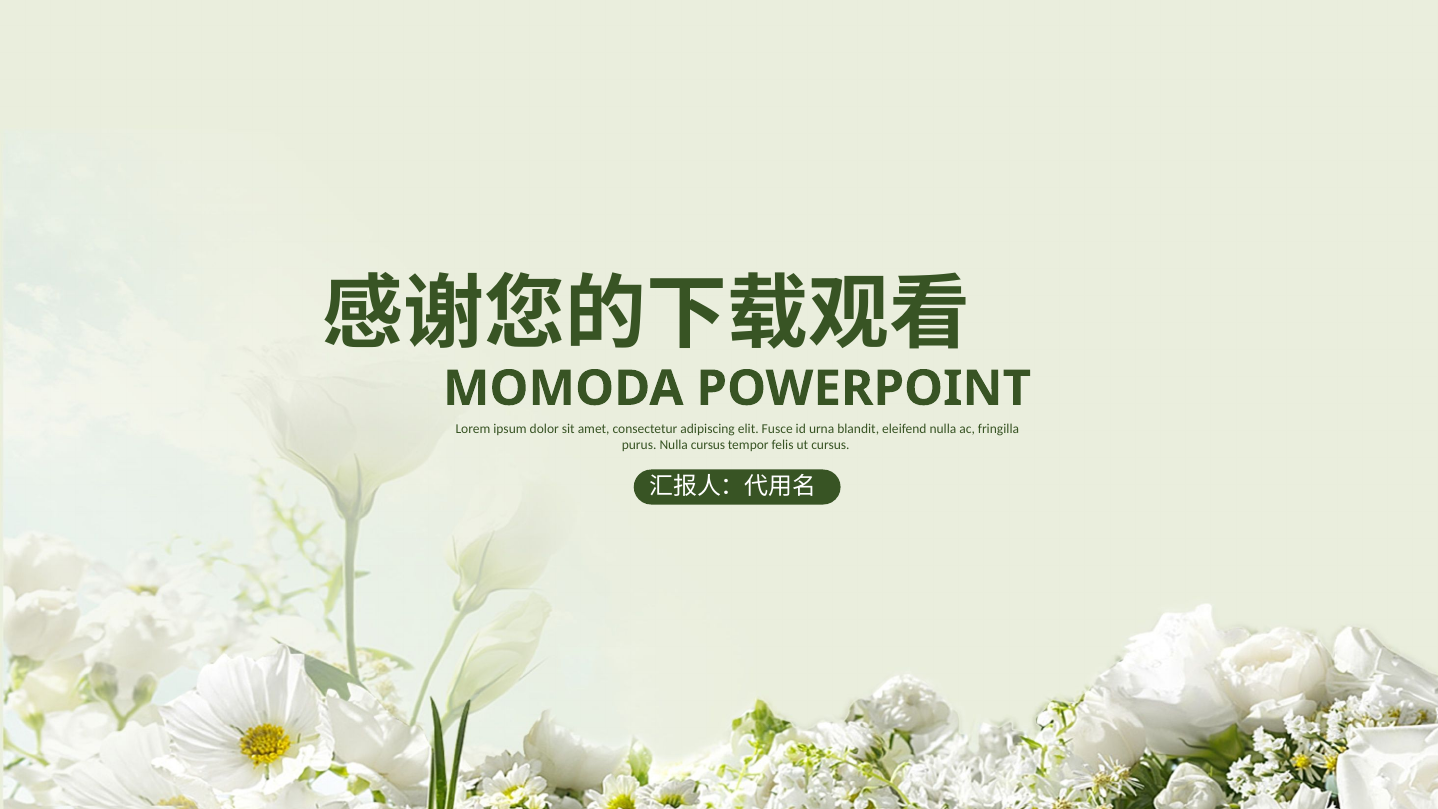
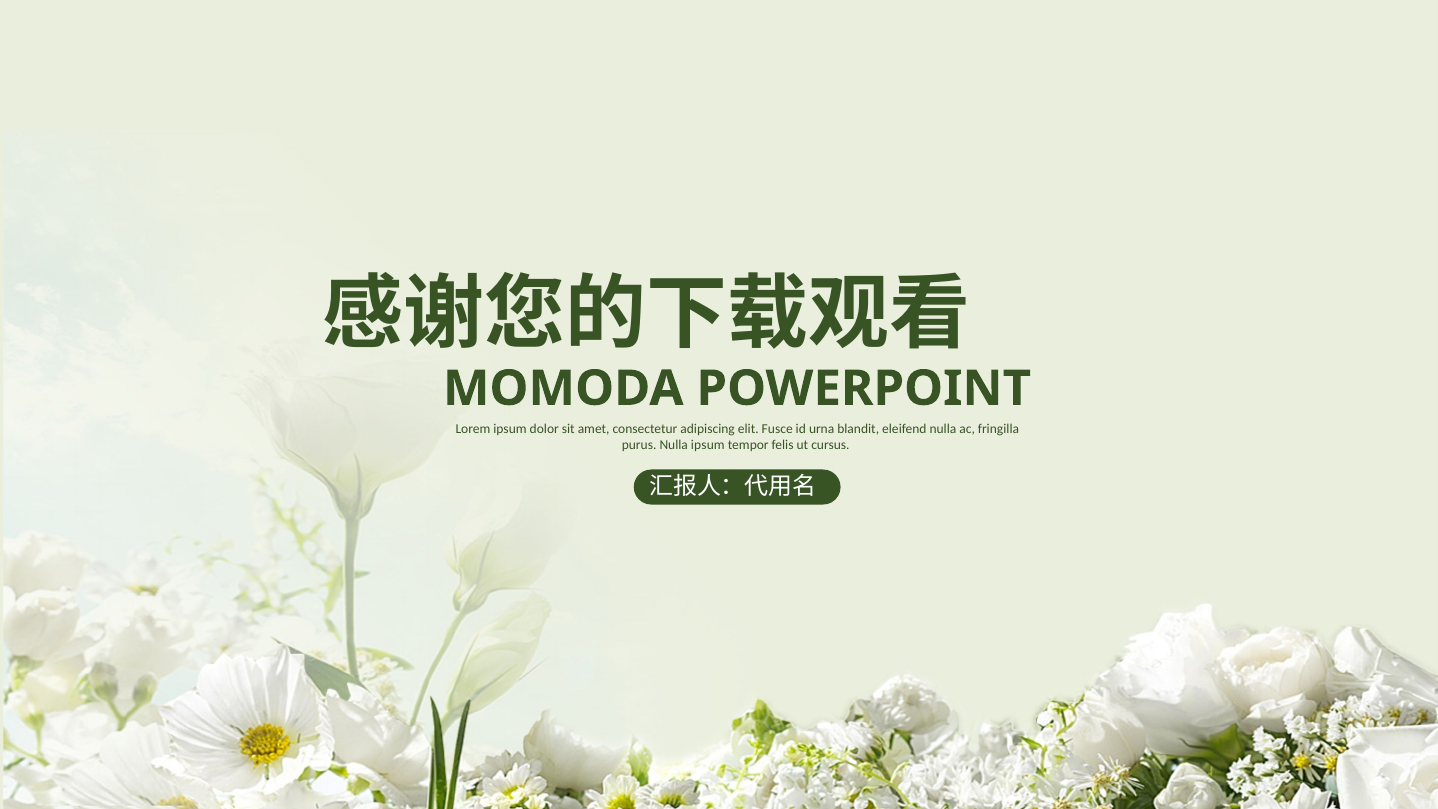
Nulla cursus: cursus -> ipsum
